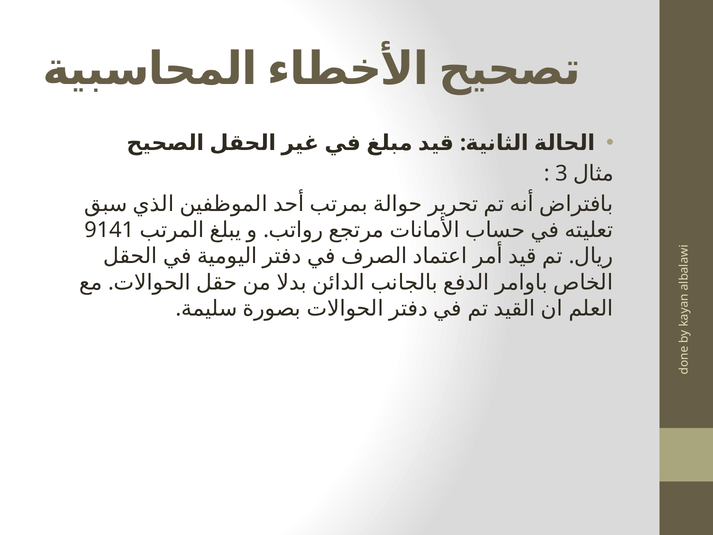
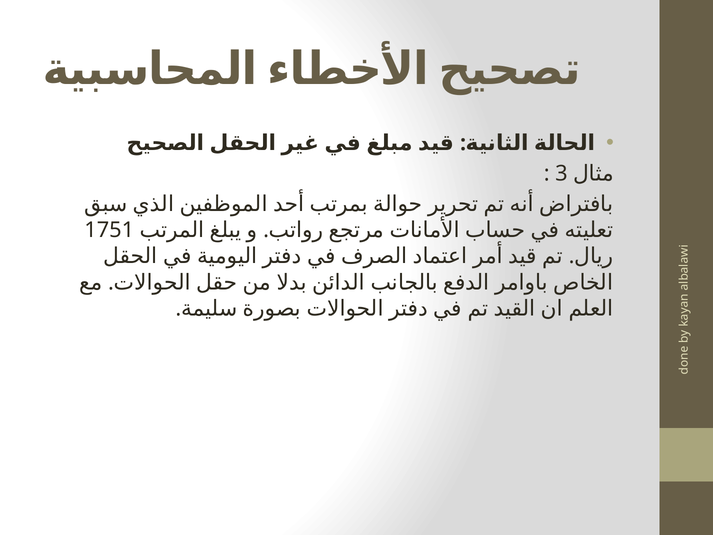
9141: 9141 -> 1751
